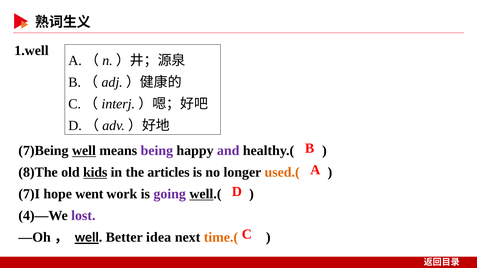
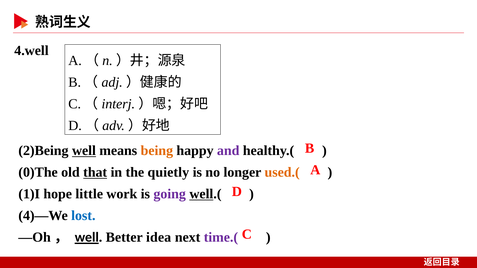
1.well: 1.well -> 4.well
7)Being: 7)Being -> 2)Being
being colour: purple -> orange
8)The: 8)The -> 0)The
kids: kids -> that
articles: articles -> quietly
7)I: 7)I -> 1)I
went: went -> little
lost colour: purple -> blue
time.( colour: orange -> purple
